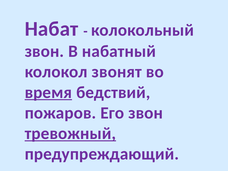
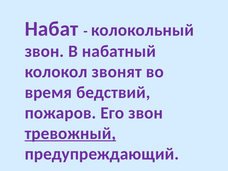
время underline: present -> none
